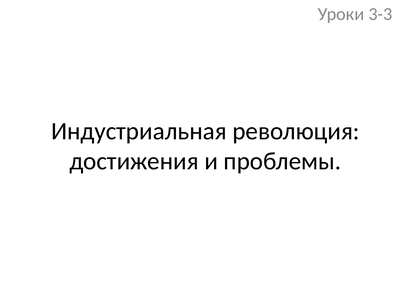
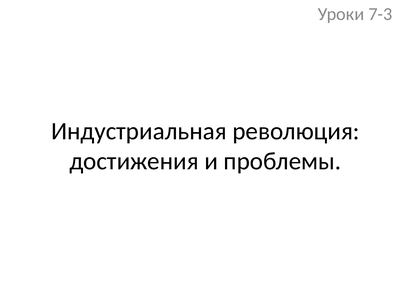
3-3: 3-3 -> 7-3
